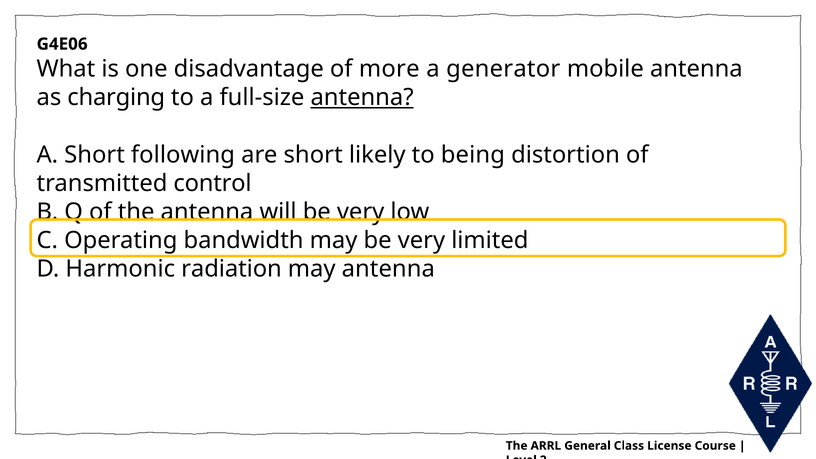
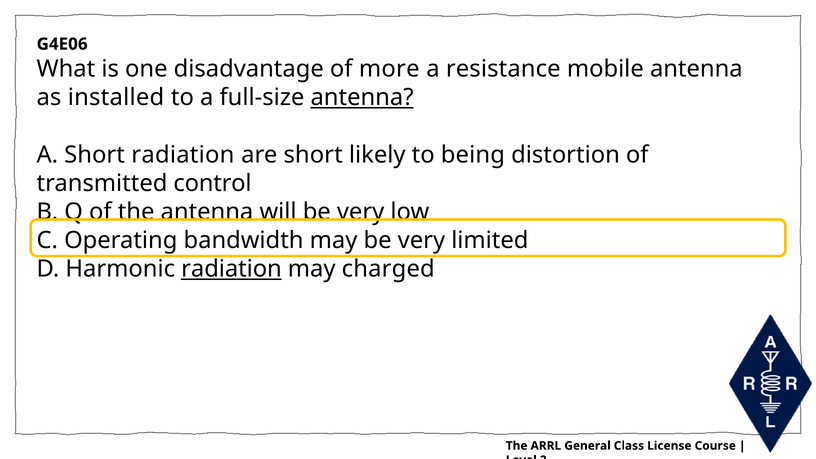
generator: generator -> resistance
charging: charging -> installed
Short following: following -> radiation
radiation at (232, 269) underline: none -> present
may antenna: antenna -> charged
